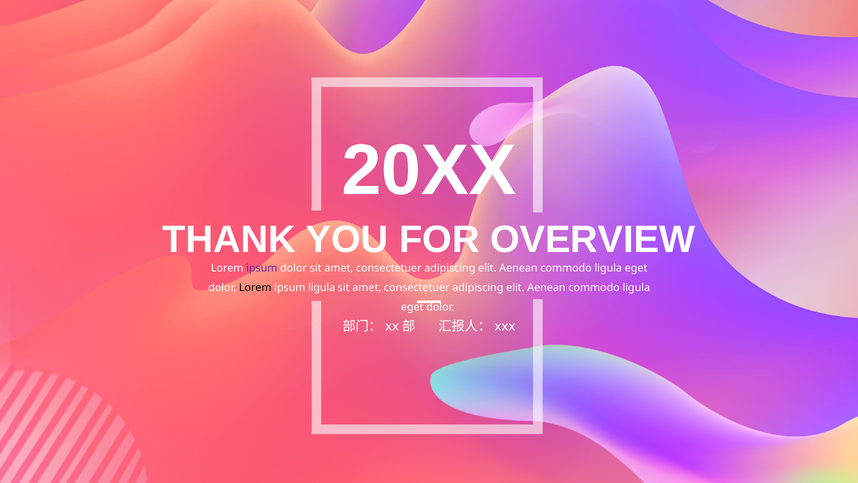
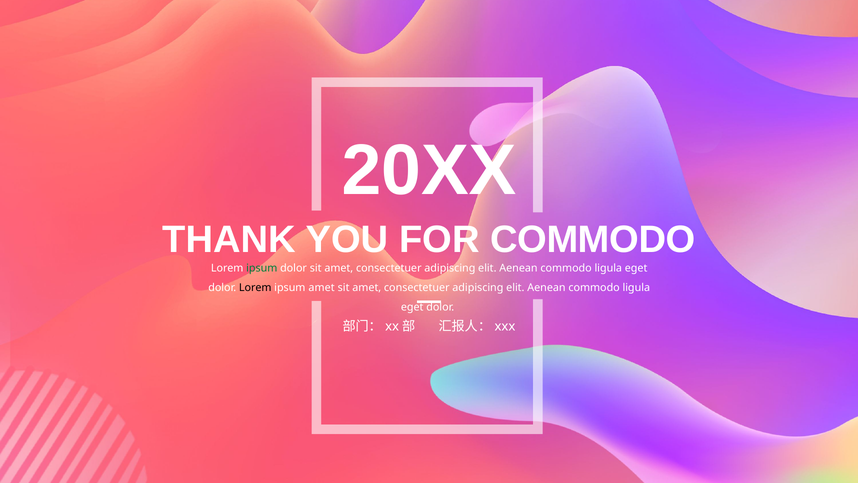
FOR OVERVIEW: OVERVIEW -> COMMODO
ipsum at (262, 268) colour: purple -> green
ipsum ligula: ligula -> amet
